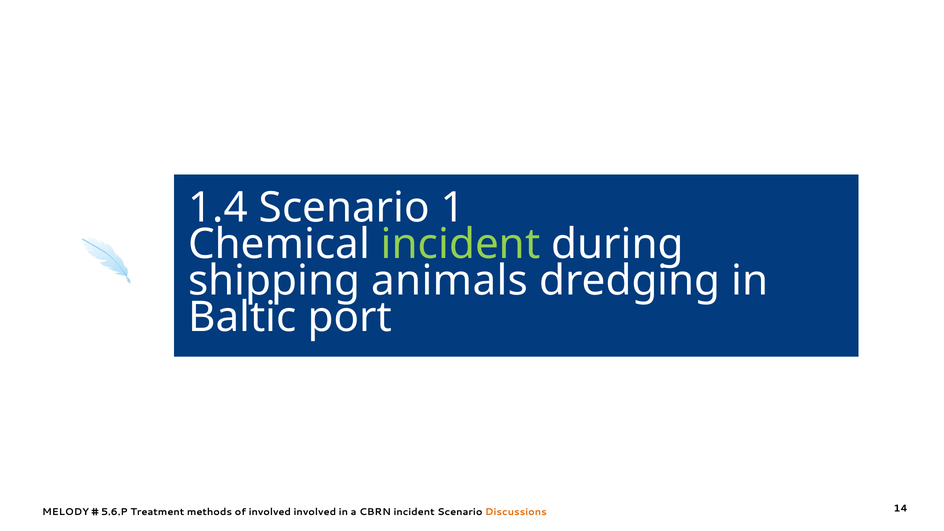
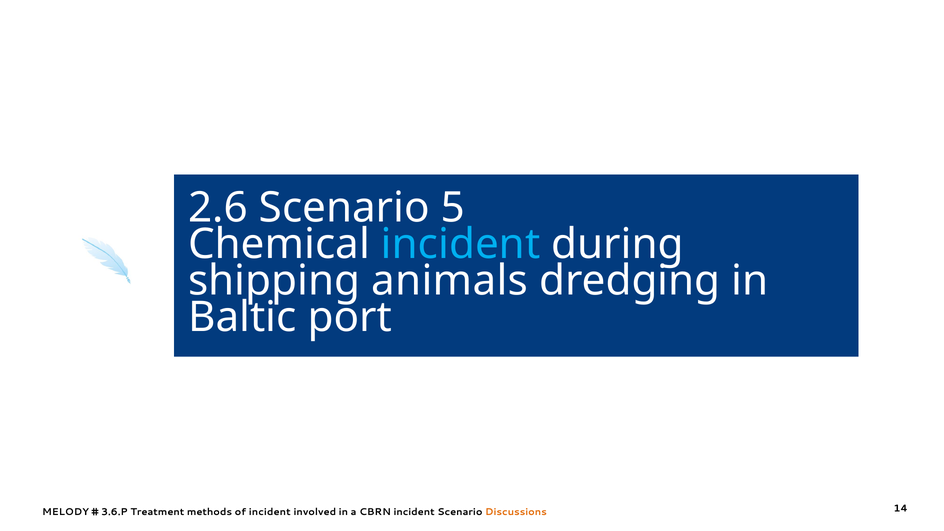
1.4: 1.4 -> 2.6
1: 1 -> 5
incident at (461, 244) colour: light green -> light blue
5.6.P: 5.6.P -> 3.6.P
of involved: involved -> incident
